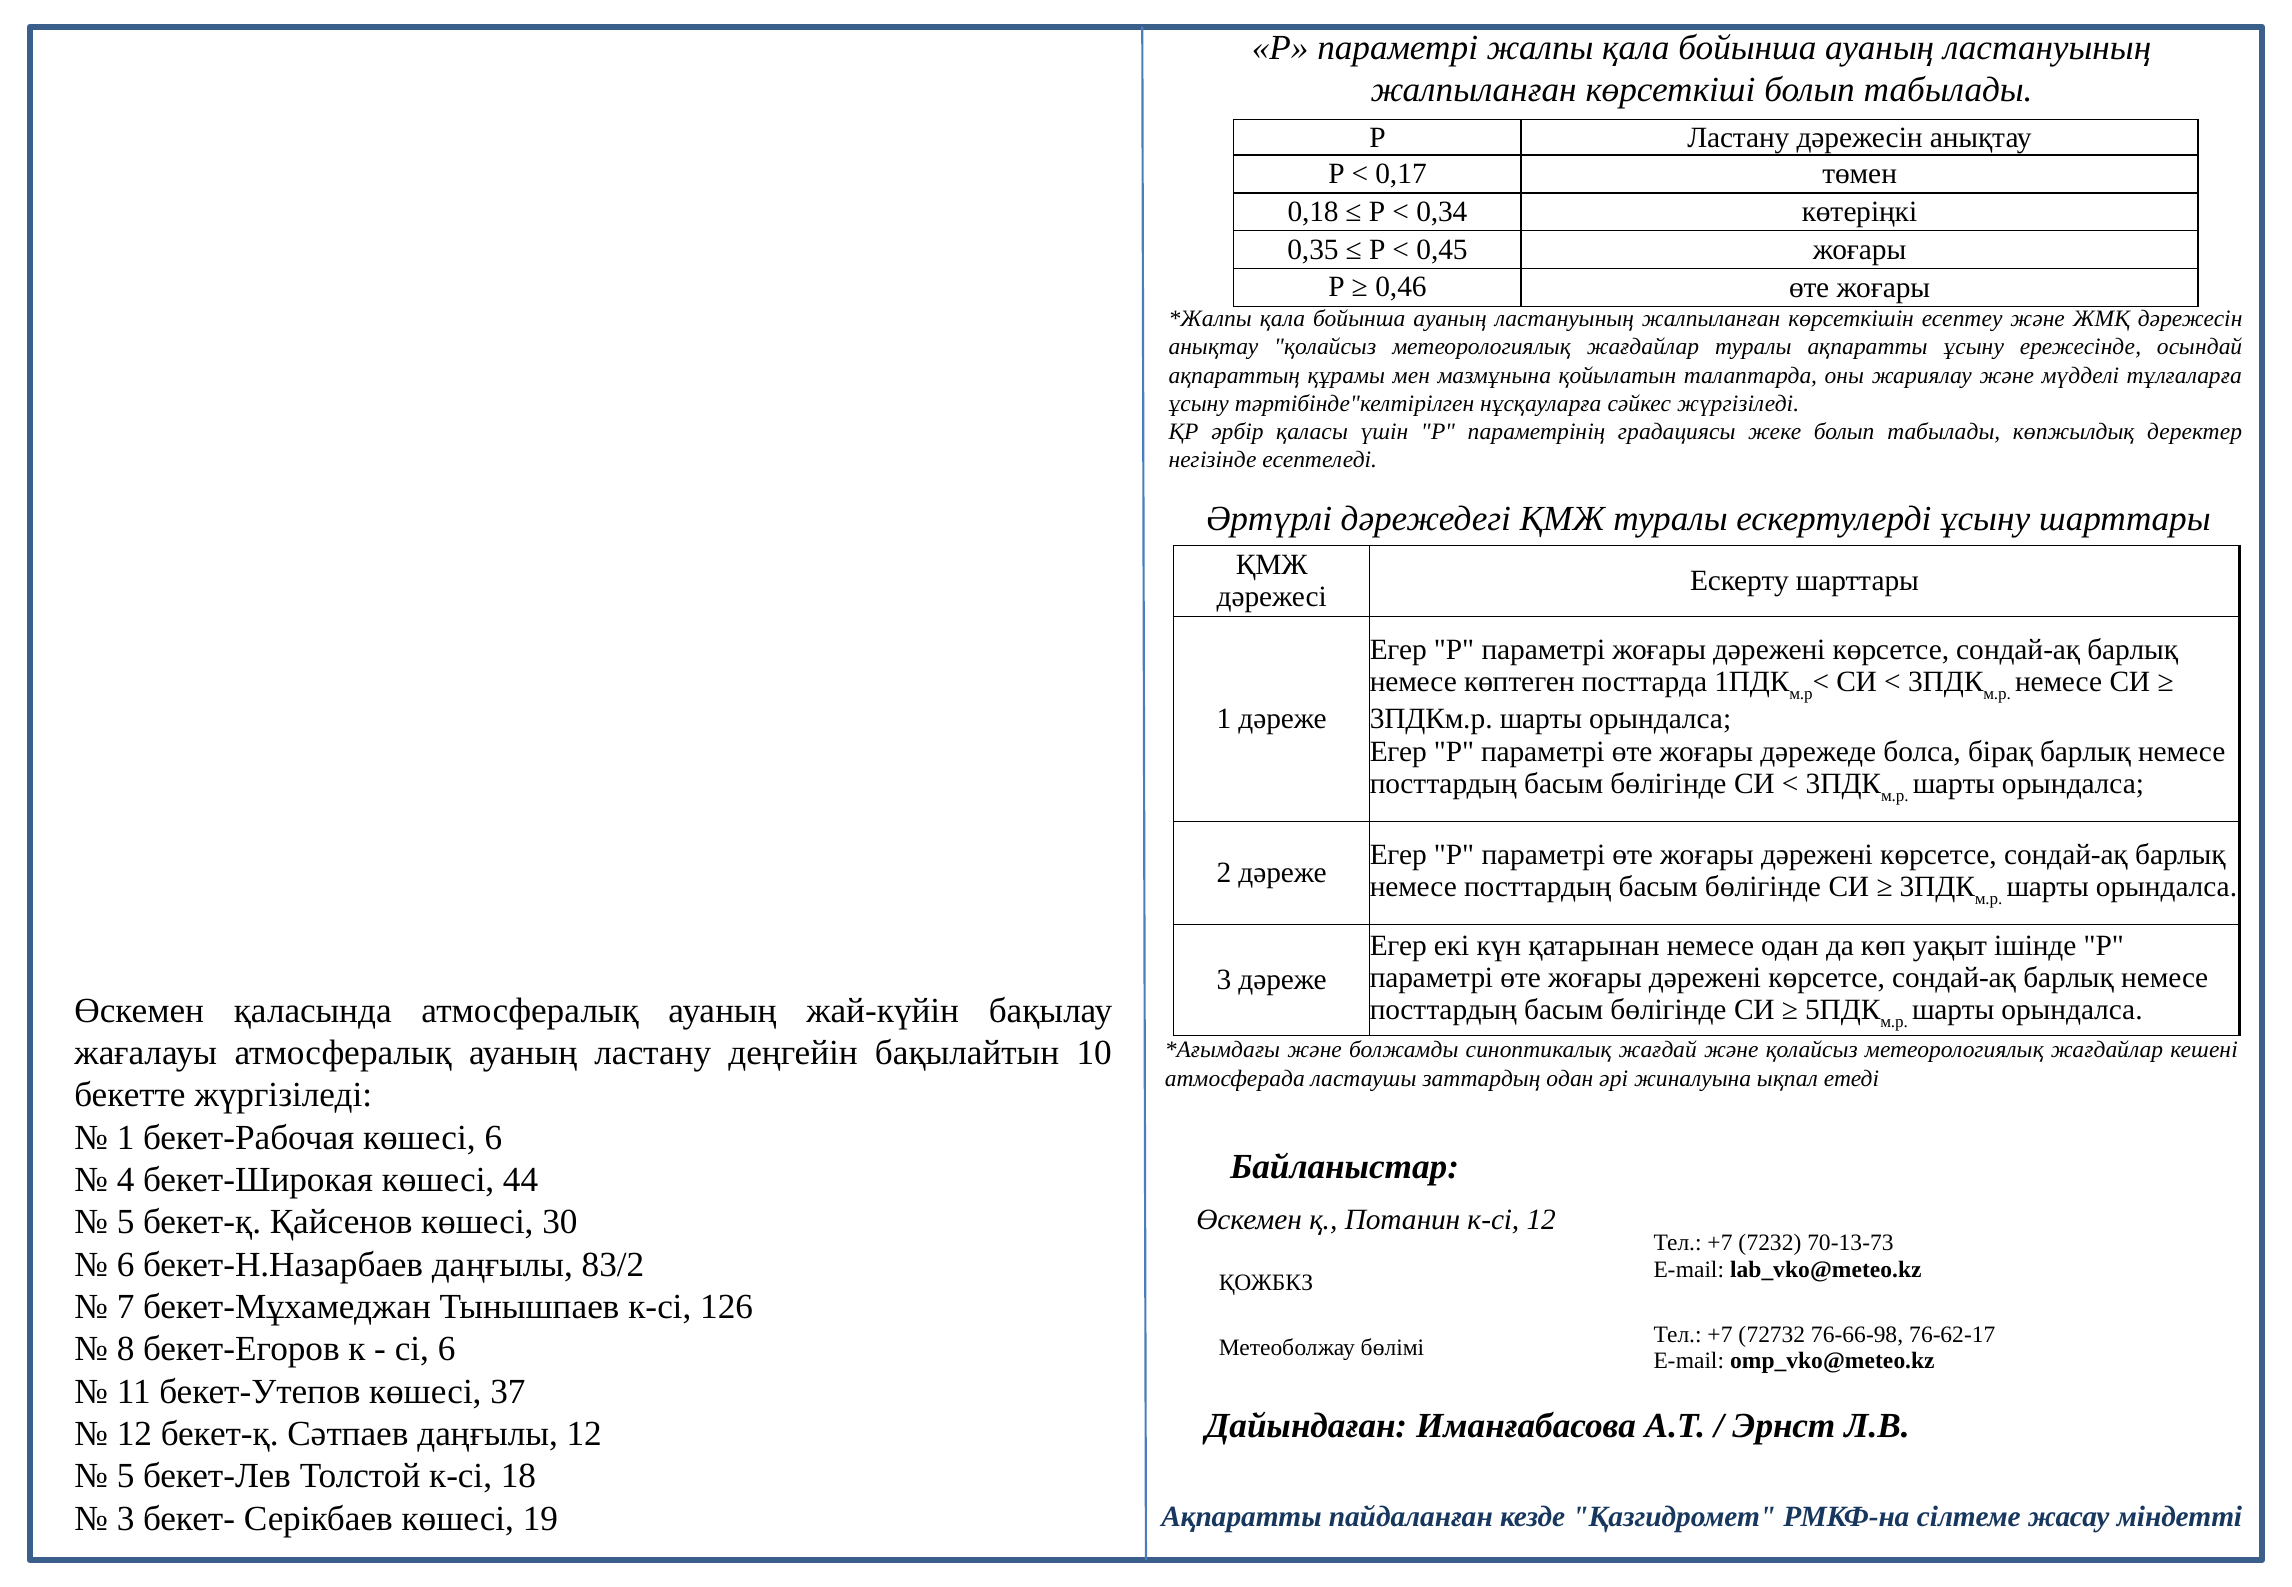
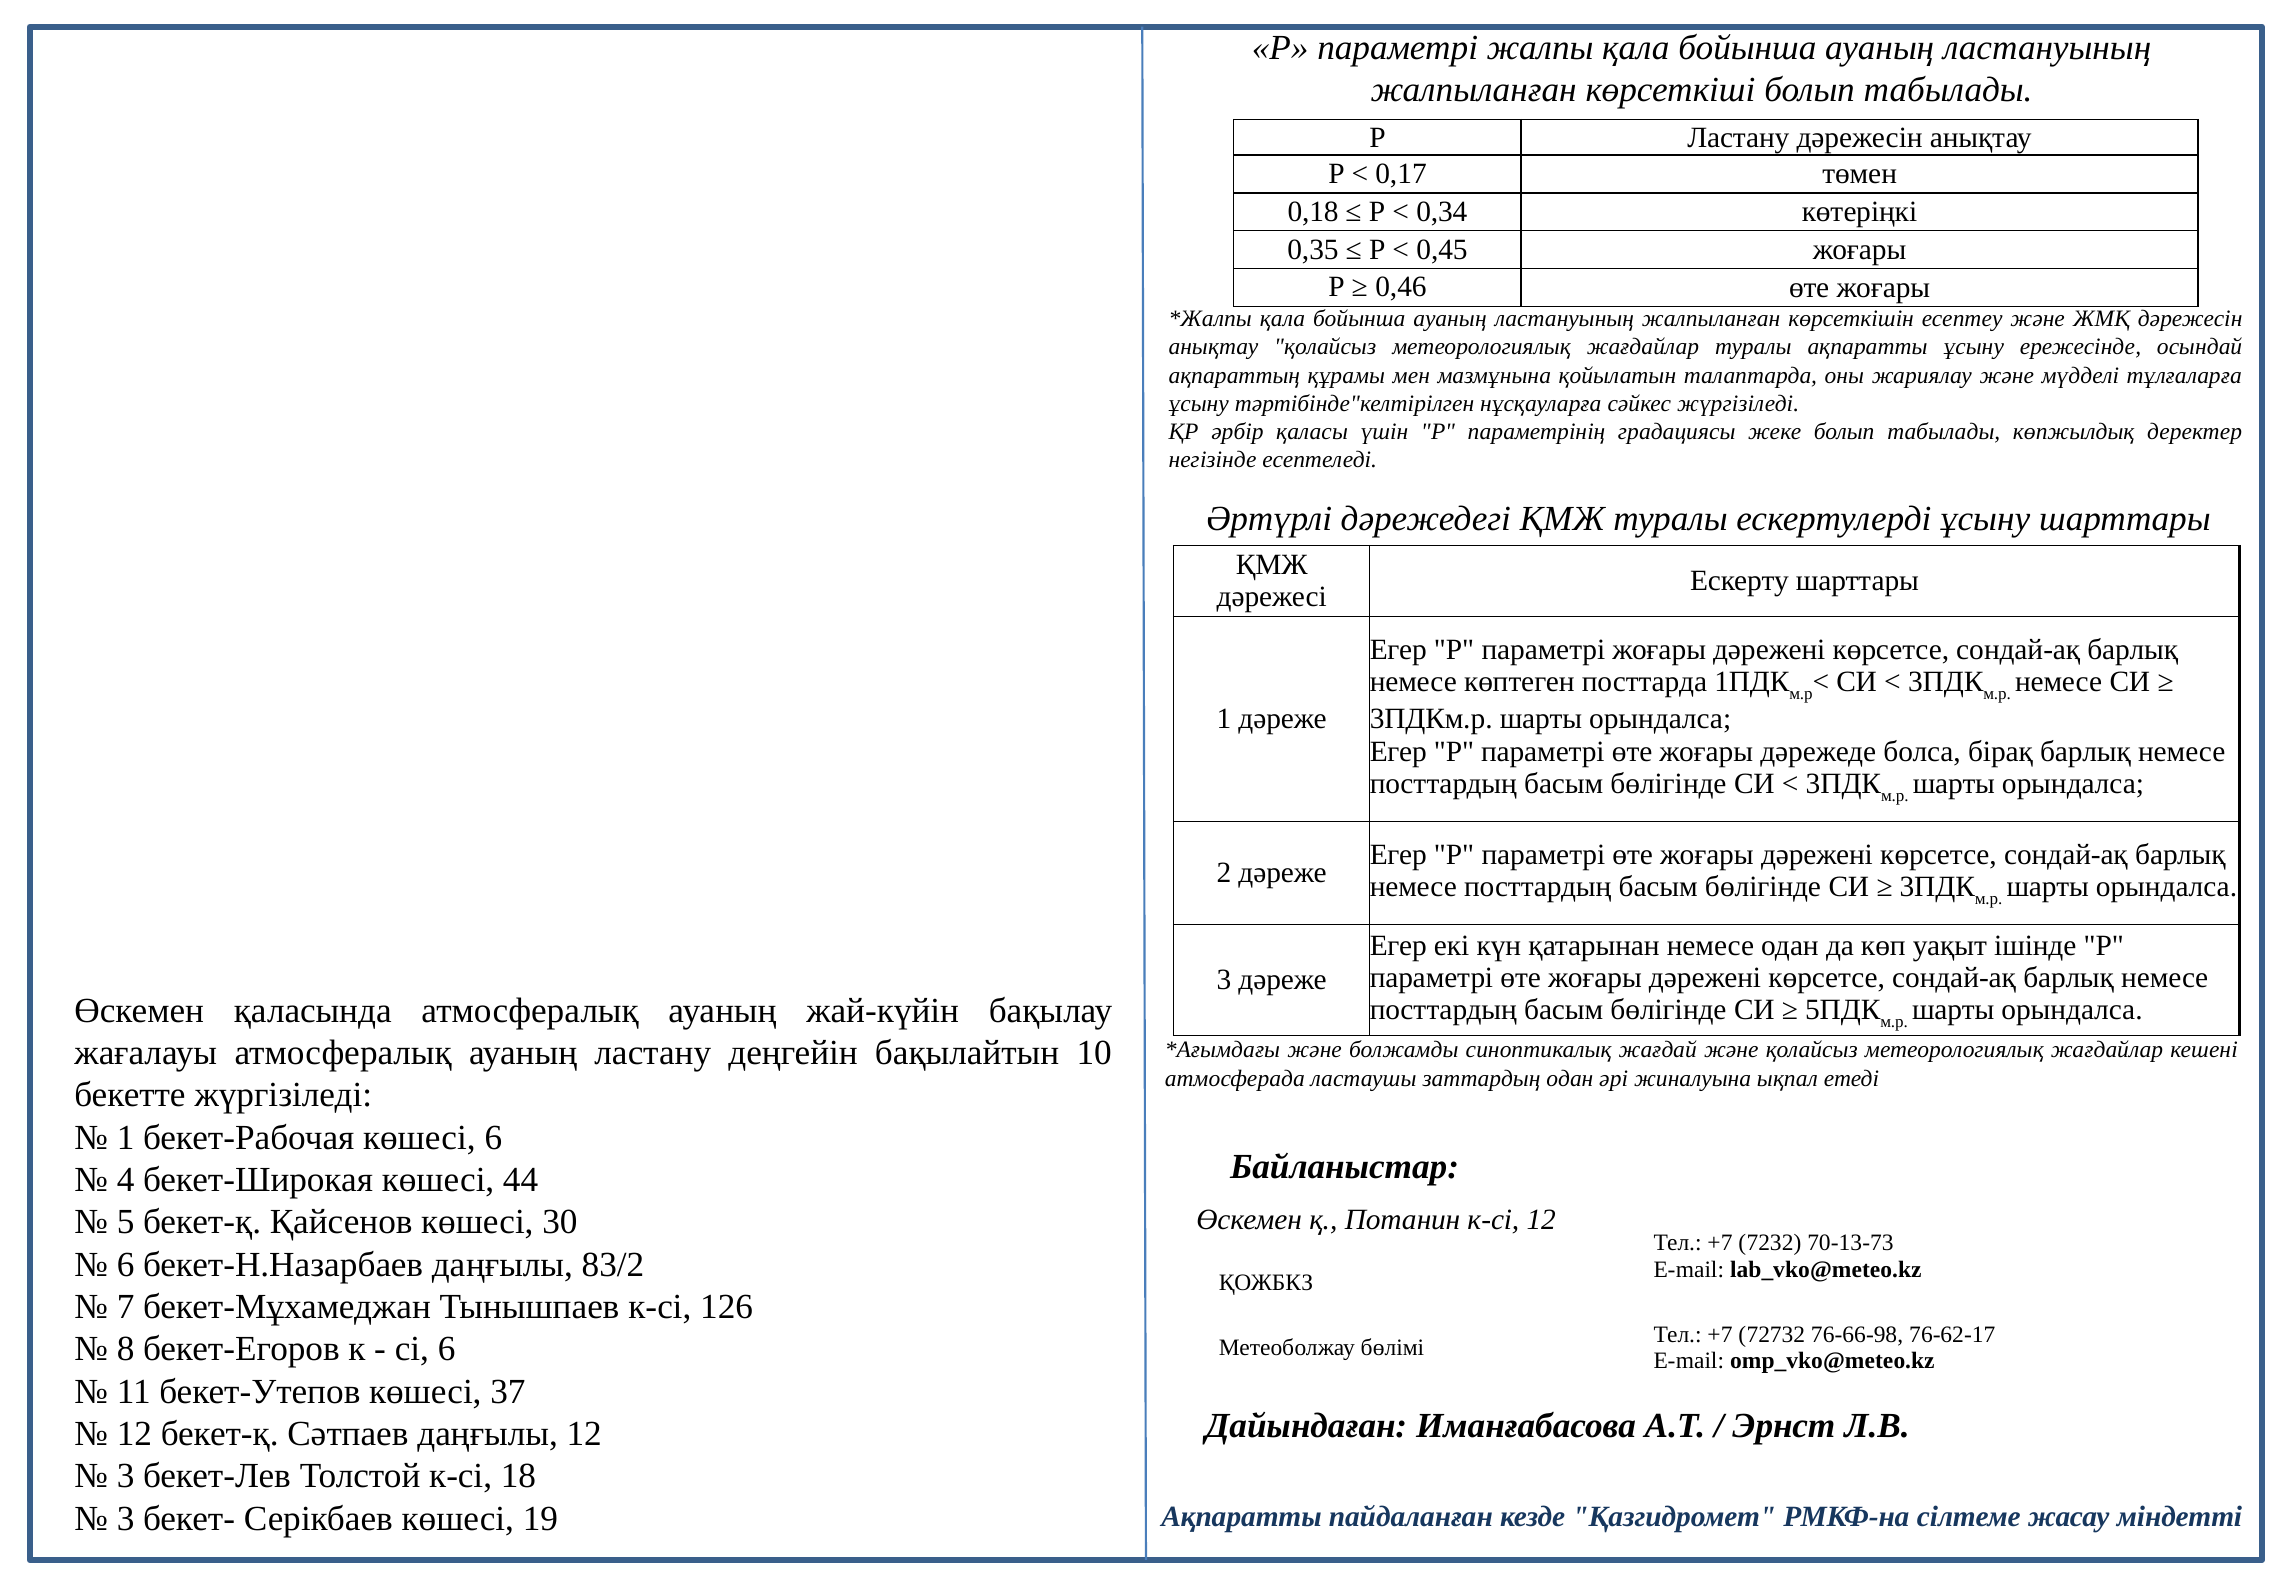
5 at (126, 1476): 5 -> 3
